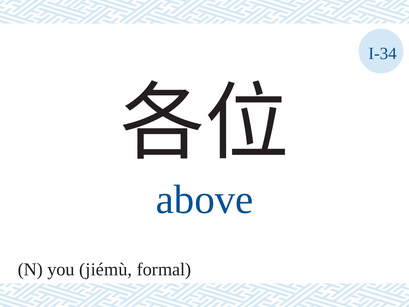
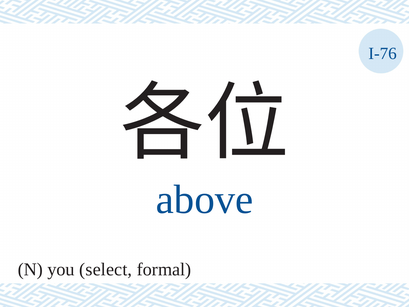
I-34: I-34 -> I-76
jiémù: jiémù -> select
